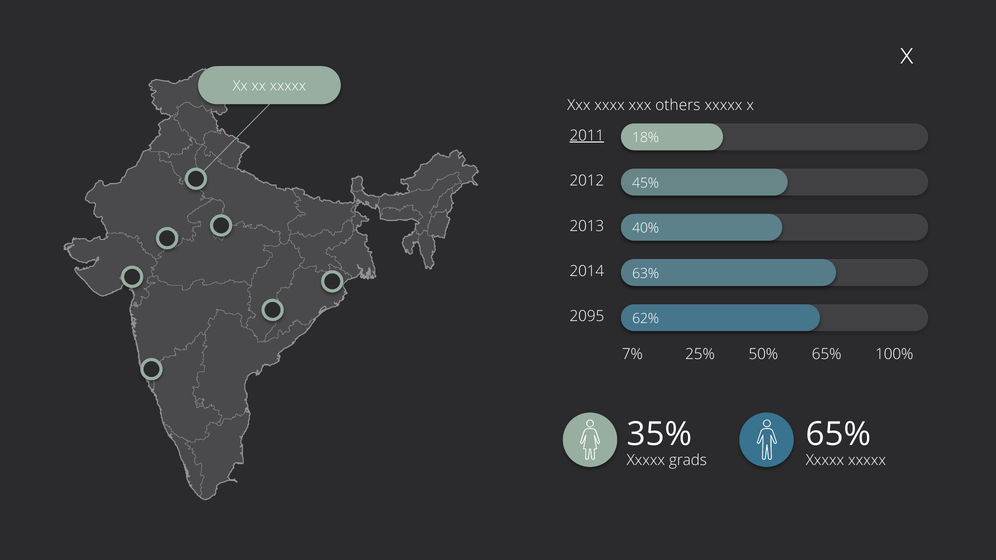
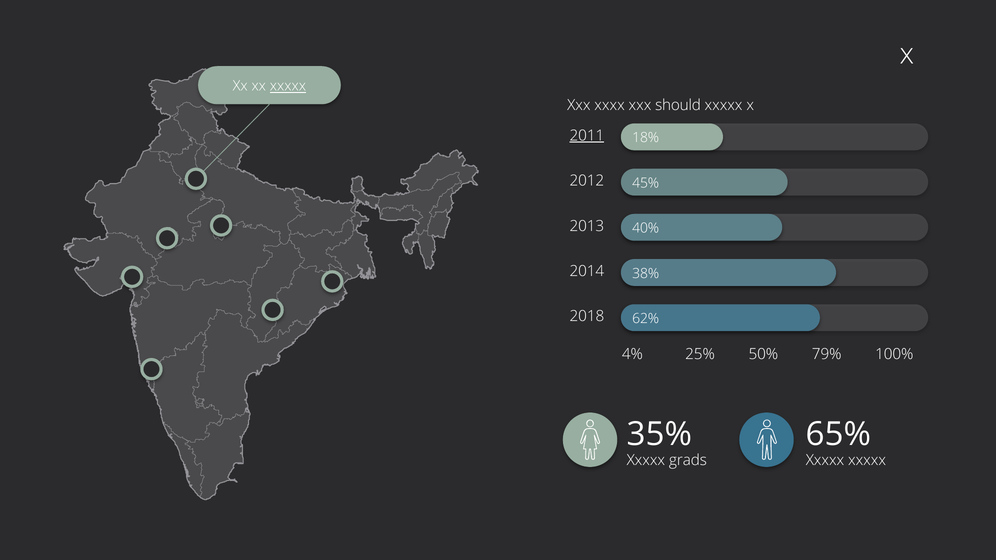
xxxxx at (288, 86) underline: none -> present
others: others -> should
63%: 63% -> 38%
2095: 2095 -> 2018
7%: 7% -> 4%
65% at (827, 355): 65% -> 79%
